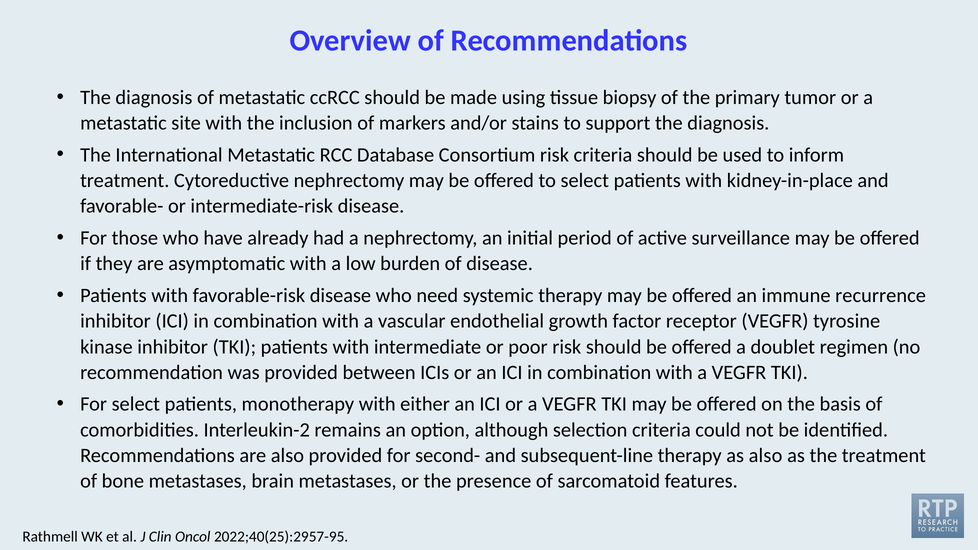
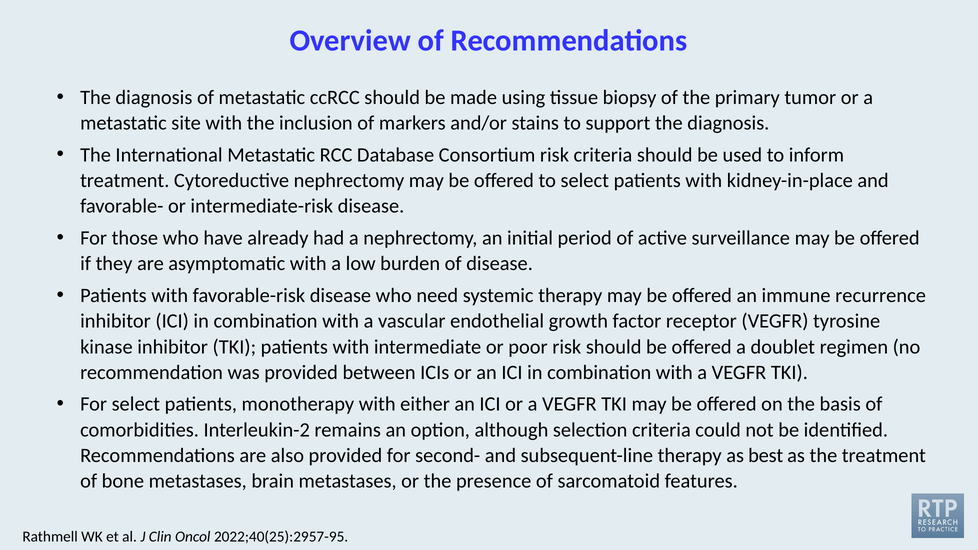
as also: also -> best
